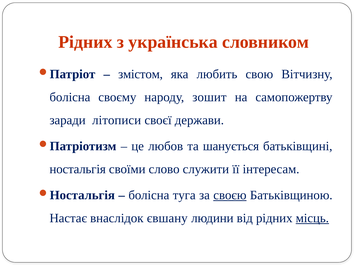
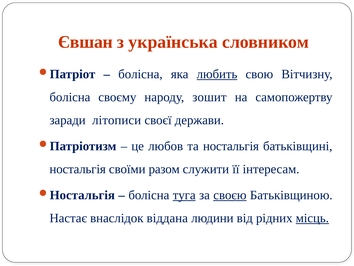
Рідних at (85, 42): Рідних -> Євшан
змістом at (141, 74): змістом -> болісна
любить underline: none -> present
та шанується: шанується -> ностальгія
слово: слово -> разом
туга underline: none -> present
євшану: євшану -> віддана
